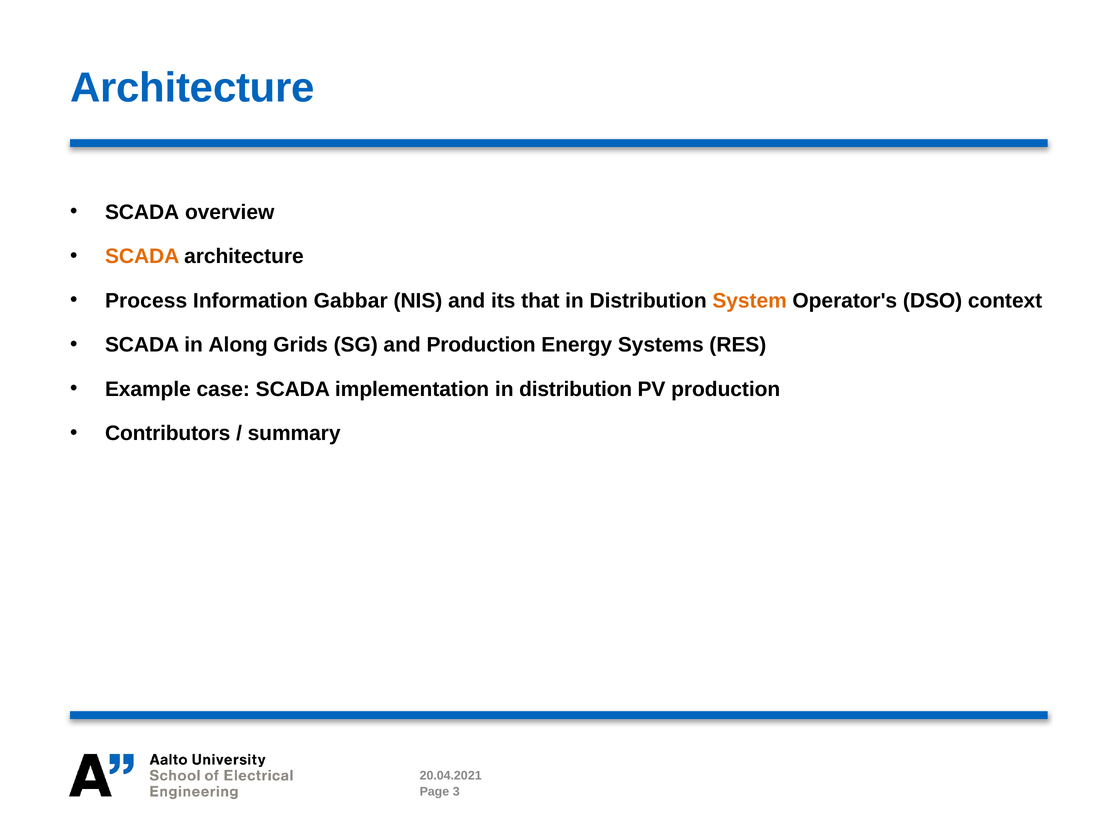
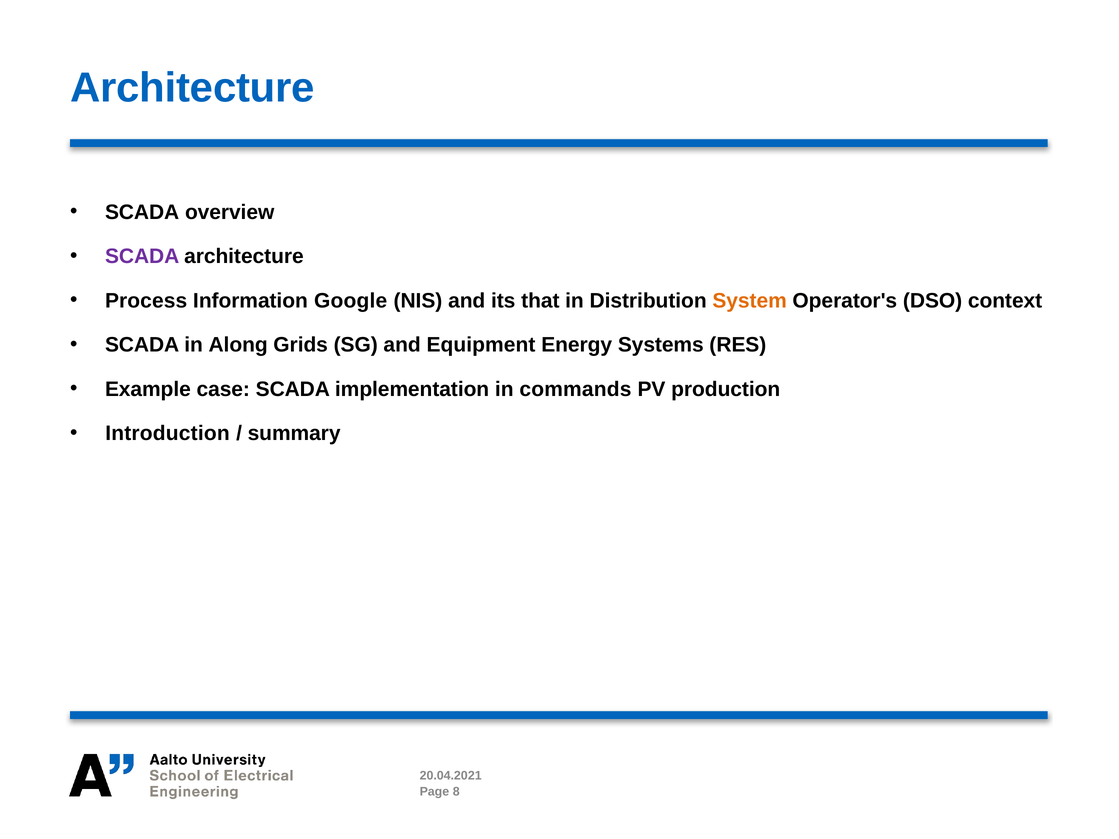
SCADA at (142, 257) colour: orange -> purple
Gabbar: Gabbar -> Google
and Production: Production -> Equipment
implementation in distribution: distribution -> commands
Contributors: Contributors -> Introduction
3: 3 -> 8
